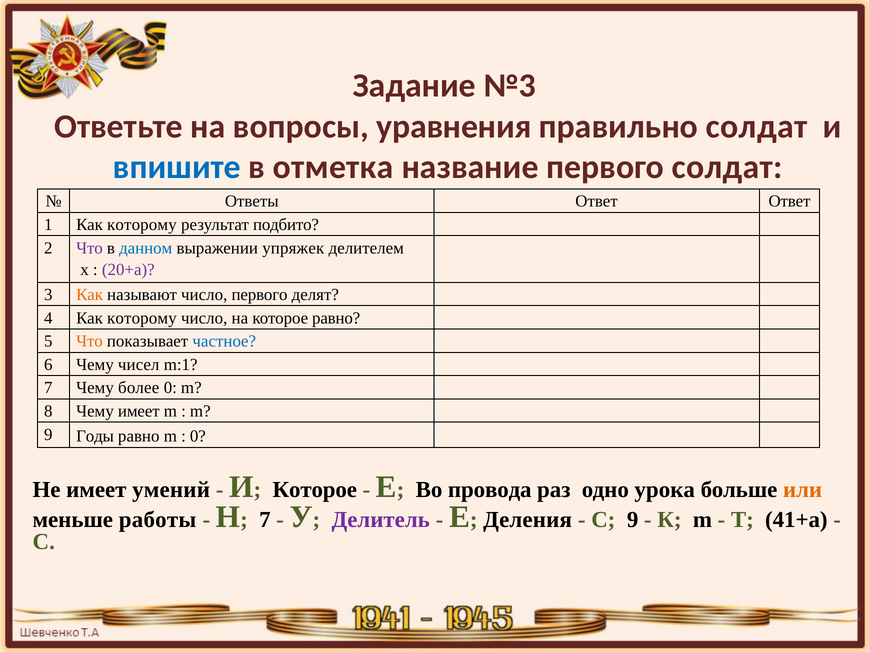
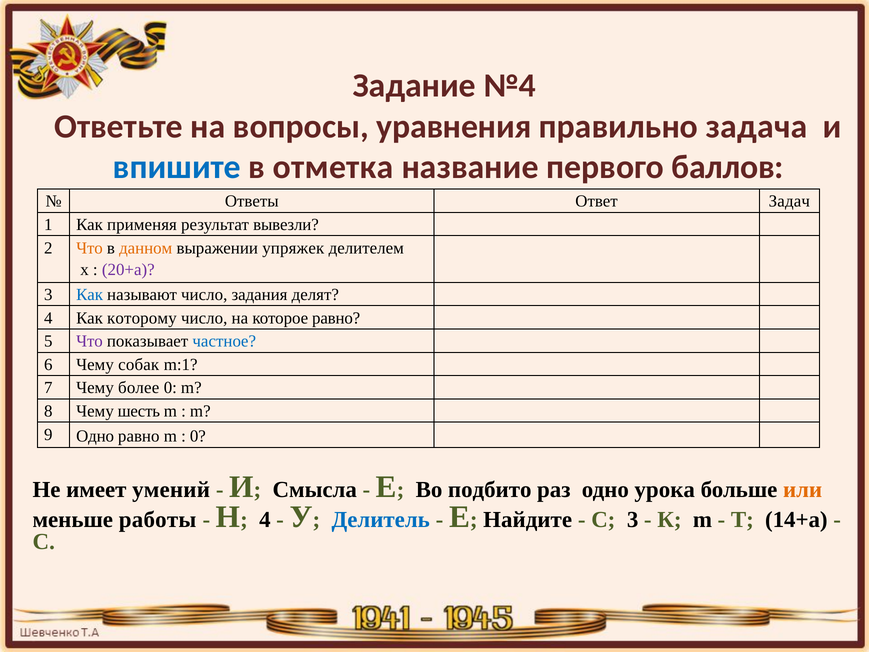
№3: №3 -> №4
правильно солдат: солдат -> задача
первого солдат: солдат -> баллов
Ответ Ответ: Ответ -> Задач
1 Как которому: которому -> применяя
подбито: подбито -> вывезли
Что at (89, 248) colour: purple -> orange
данном colour: blue -> orange
Как at (90, 295) colour: orange -> blue
число первого: первого -> задания
Что at (89, 341) colour: orange -> purple
чисел: чисел -> собак
Чему имеет: имеет -> шесть
9 Годы: Годы -> Одно
Которое at (315, 490): Которое -> Смысла
провода: провода -> подбито
7 at (265, 520): 7 -> 4
Делитель colour: purple -> blue
Деления: Деления -> Найдите
С 9: 9 -> 3
41+а: 41+а -> 14+а
